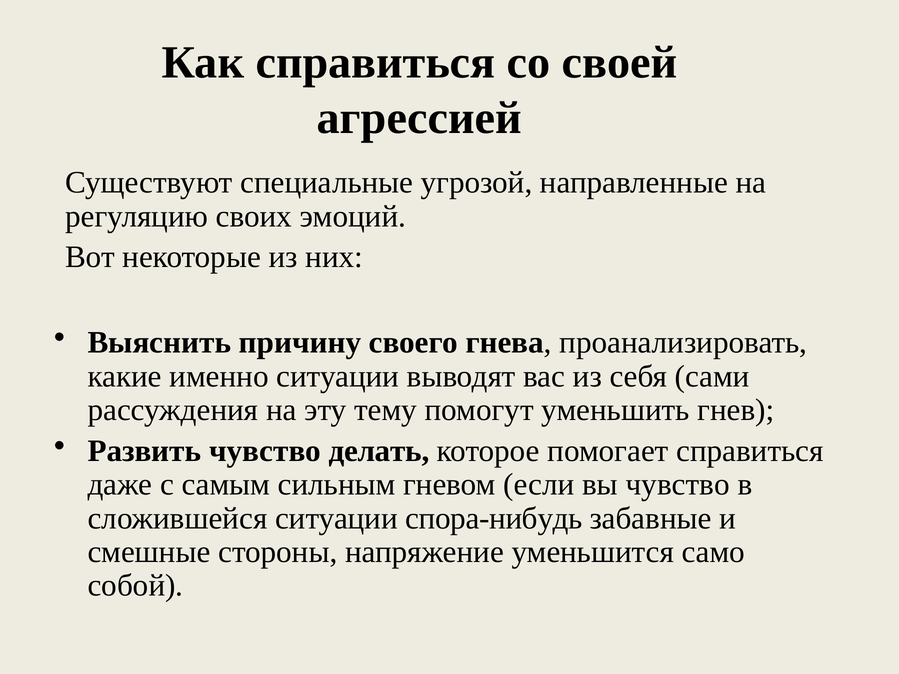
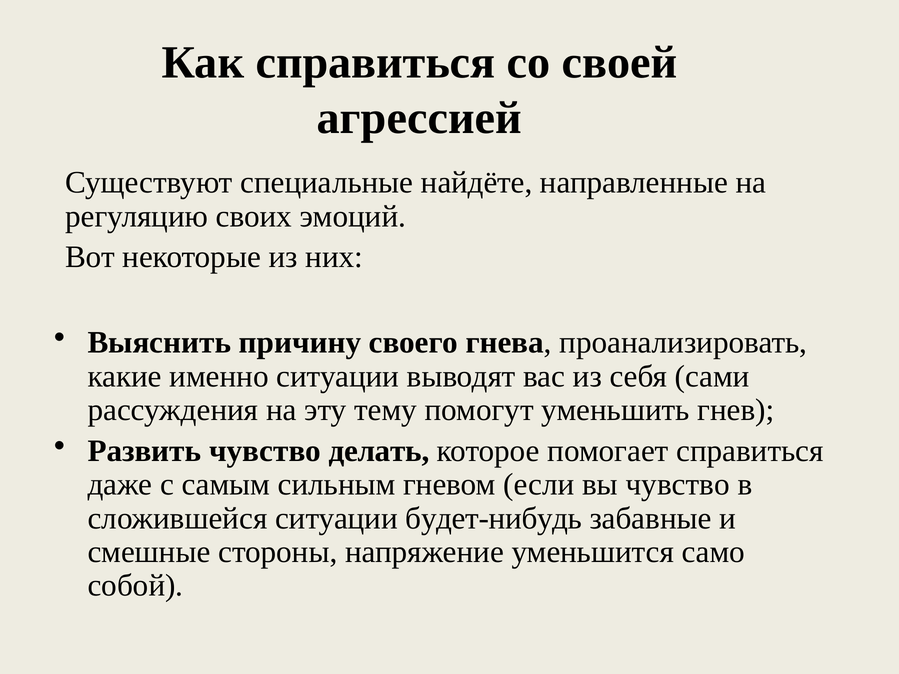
угрозой: угрозой -> найдёте
спора-нибудь: спора-нибудь -> будет-нибудь
